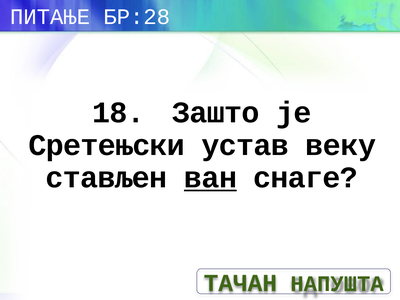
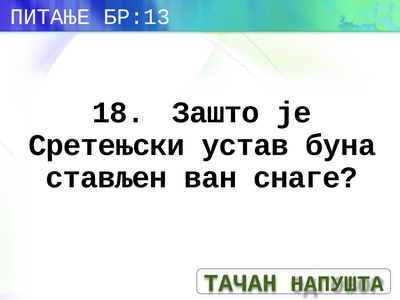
БР:28: БР:28 -> БР:13
веку: веку -> буна
ван underline: present -> none
